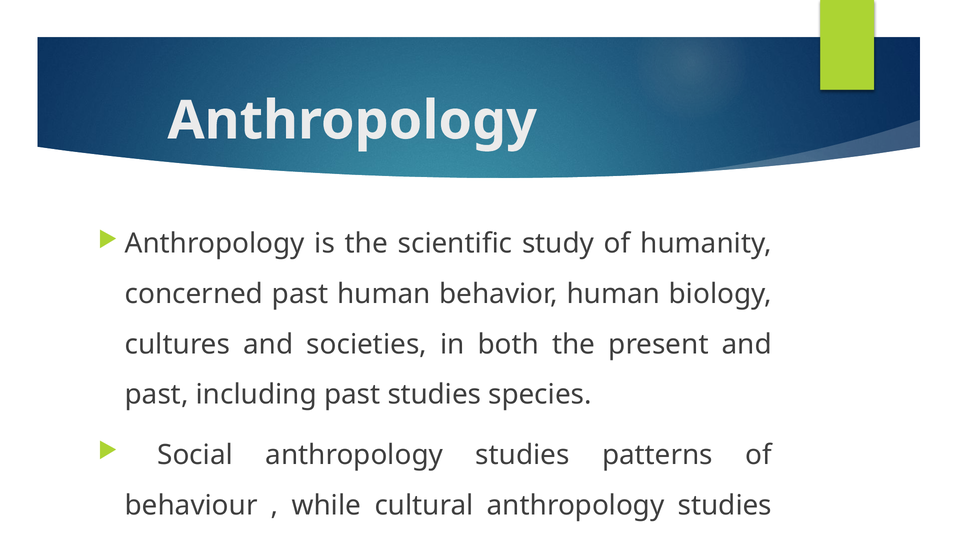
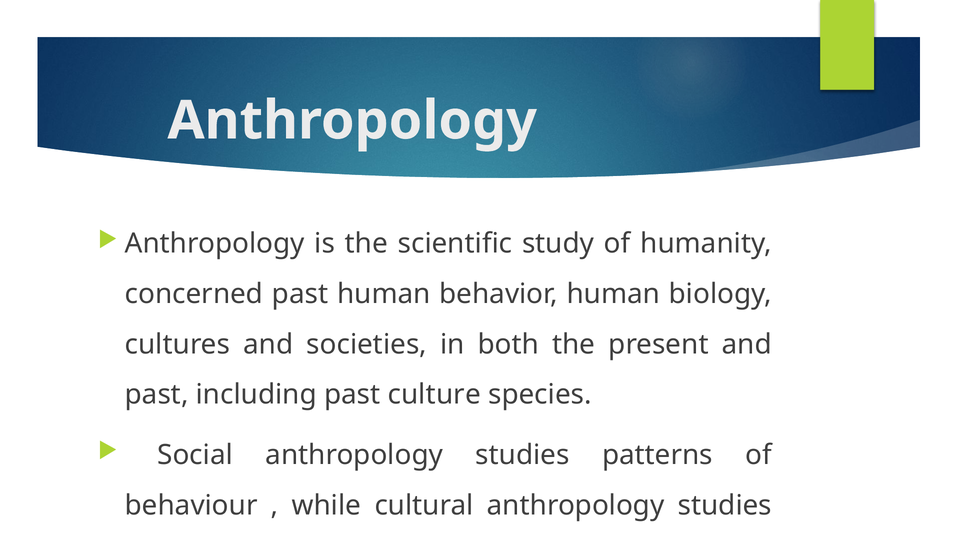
past studies: studies -> culture
